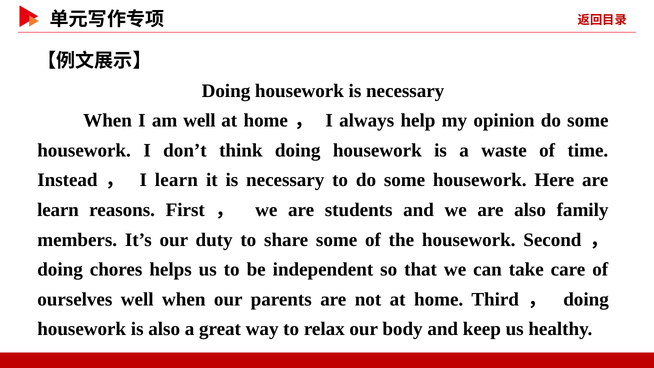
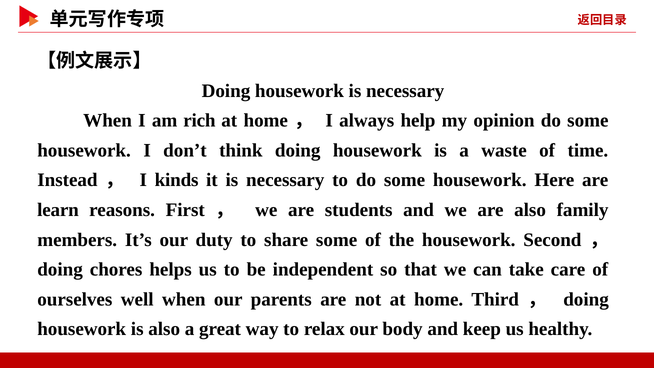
am well: well -> rich
I learn: learn -> kinds
